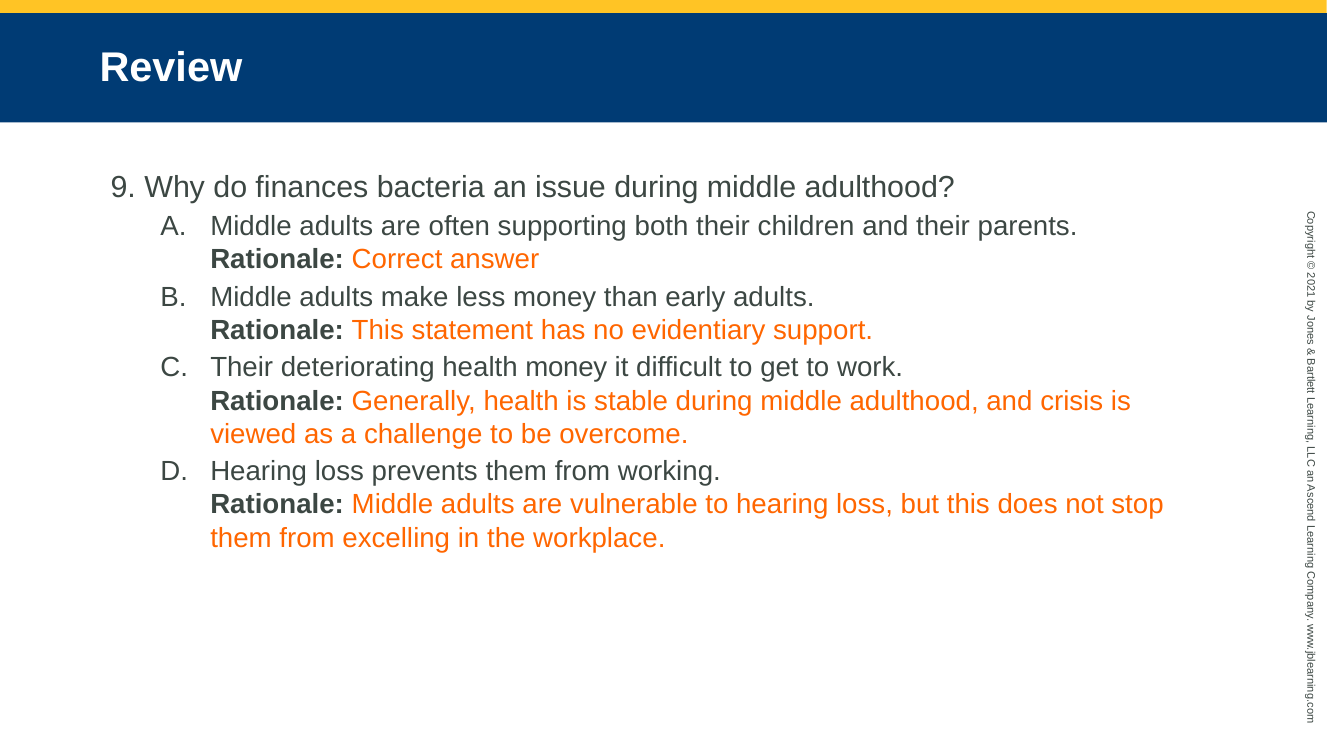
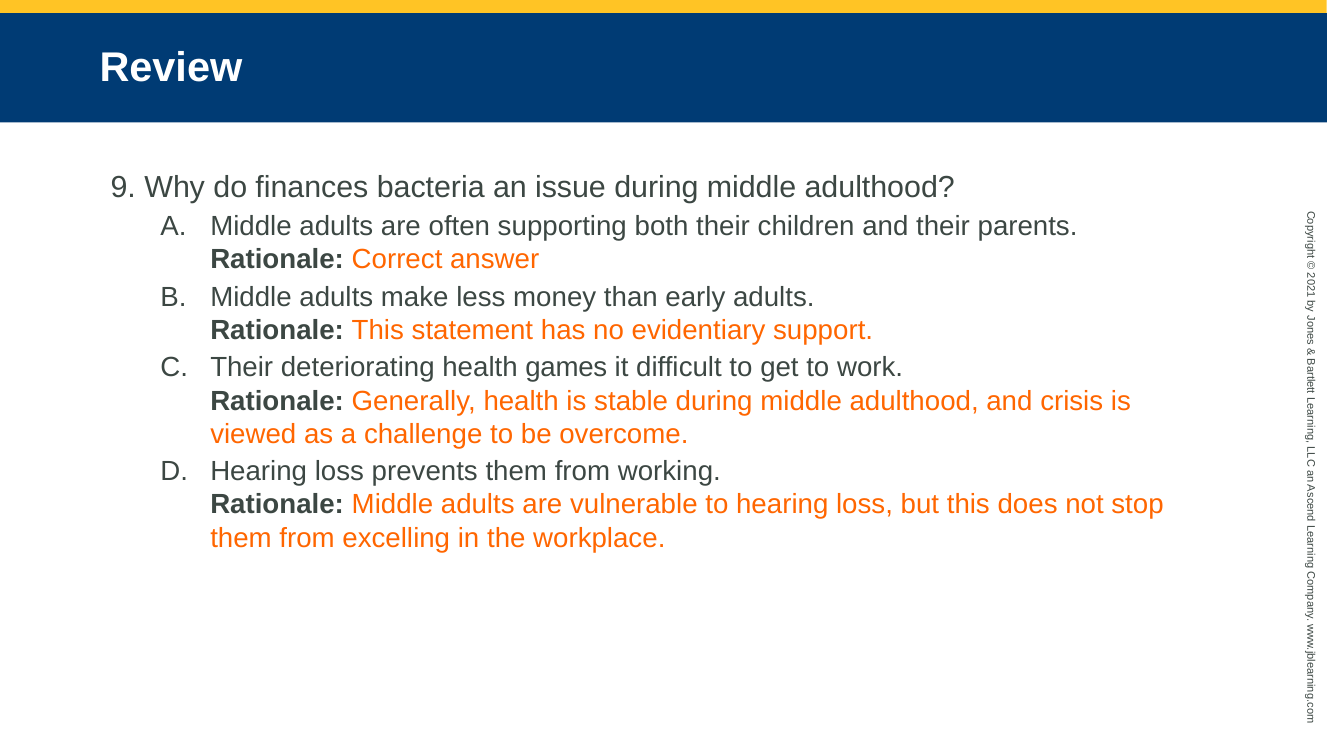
health money: money -> games
